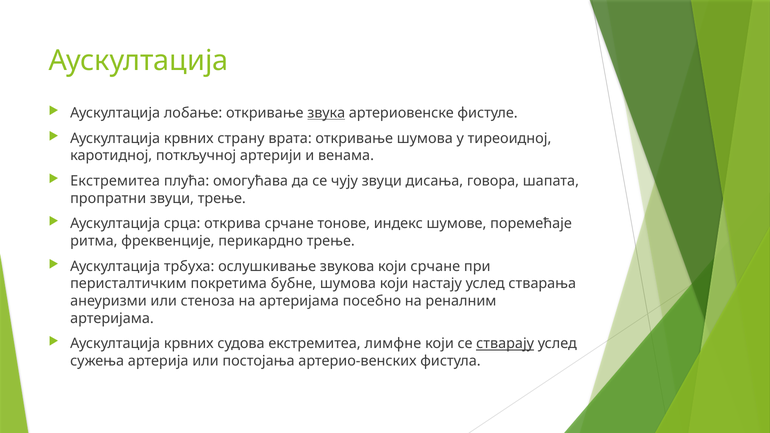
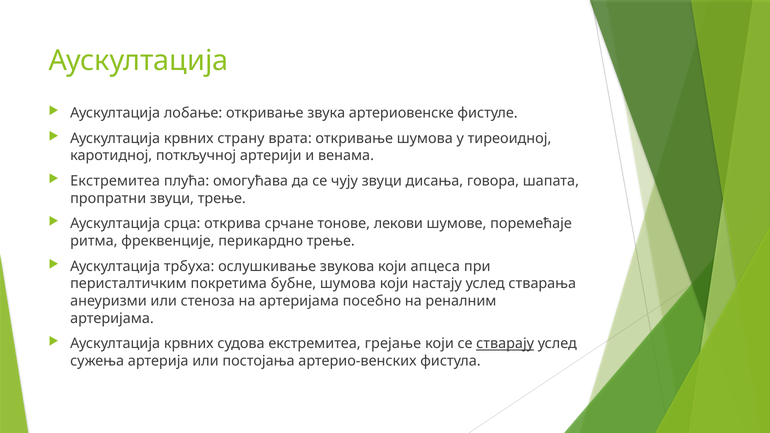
звука underline: present -> none
индекс: индекс -> лекови
који срчане: срчане -> апцеса
лимфне: лимфне -> грејање
